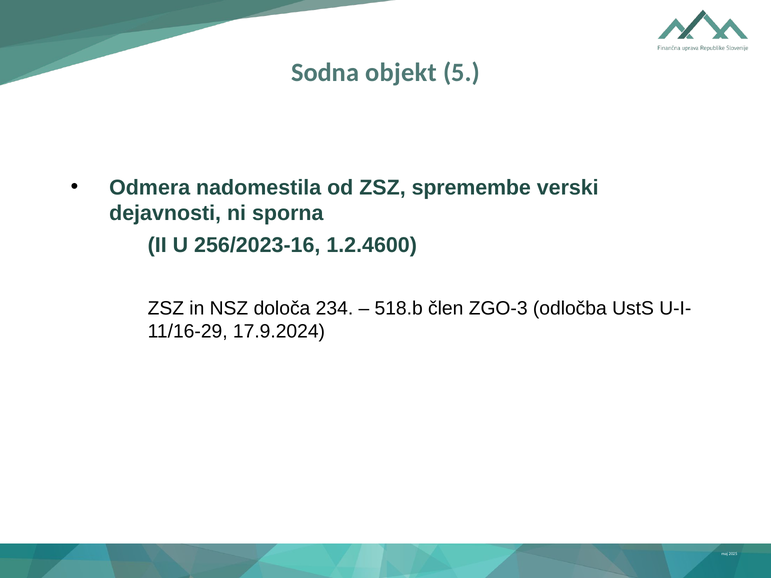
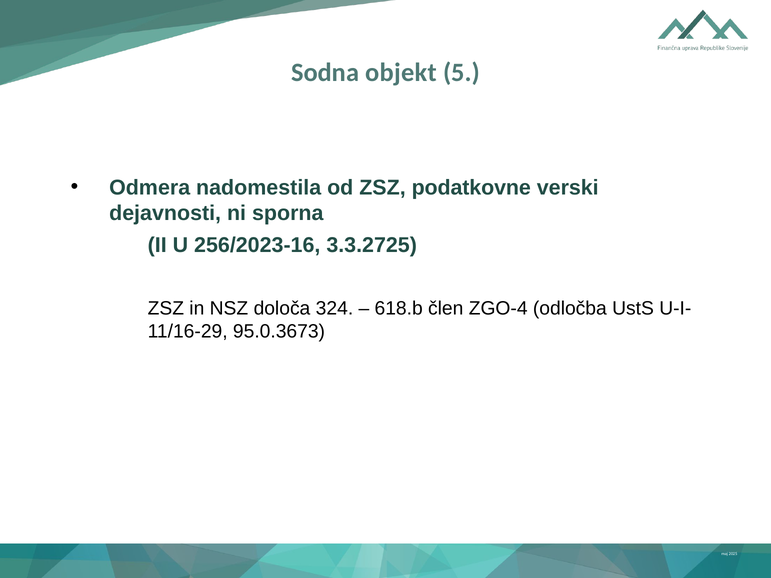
spremembe: spremembe -> podatkovne
1.2.4600: 1.2.4600 -> 3.3.2725
234: 234 -> 324
518.b: 518.b -> 618.b
ZGO-3: ZGO-3 -> ZGO-4
17.9.2024: 17.9.2024 -> 95.0.3673
